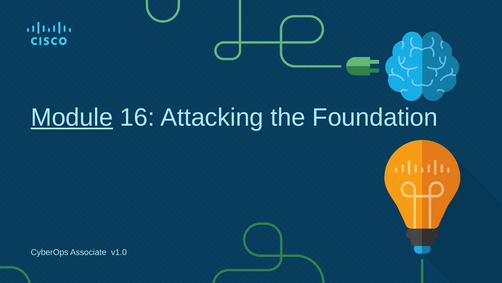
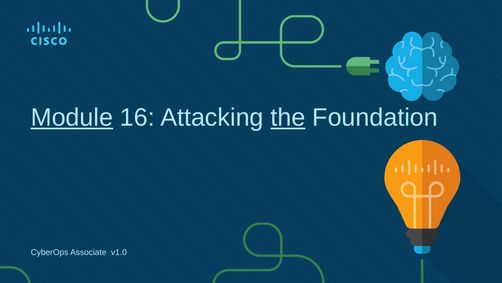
the underline: none -> present
